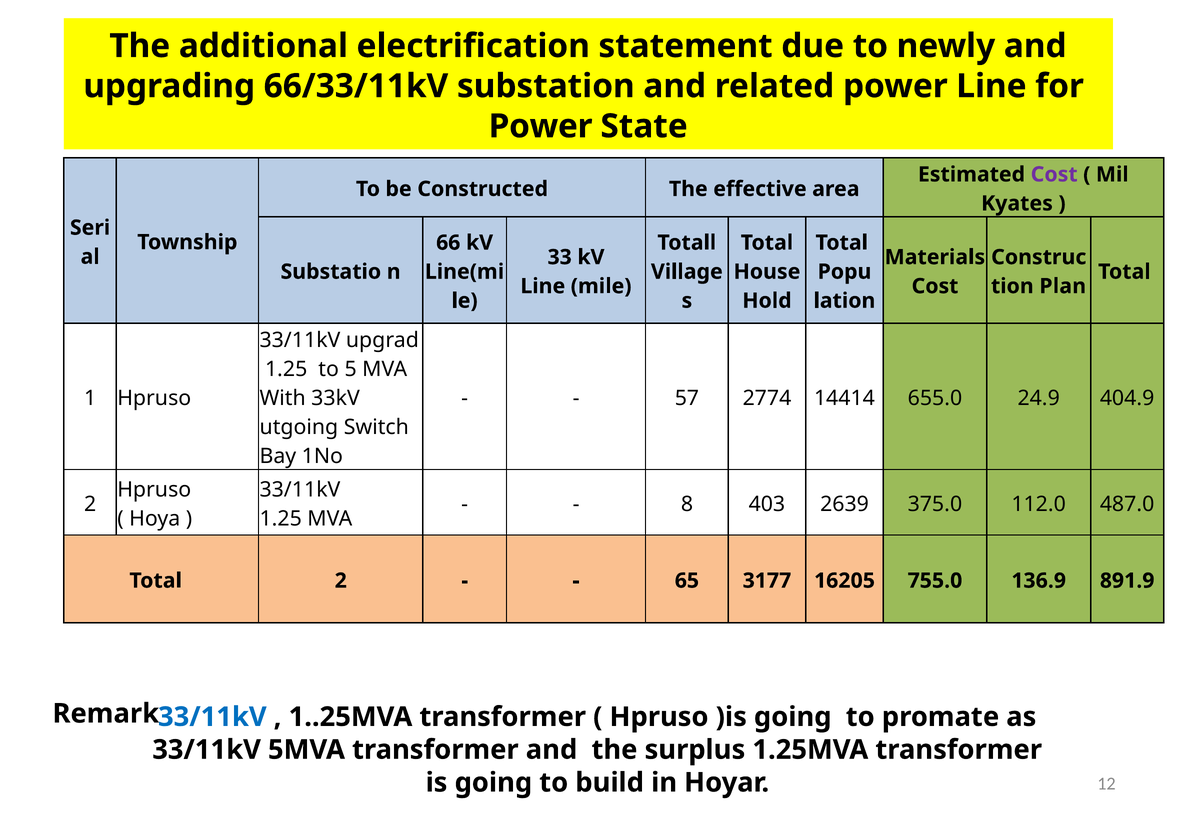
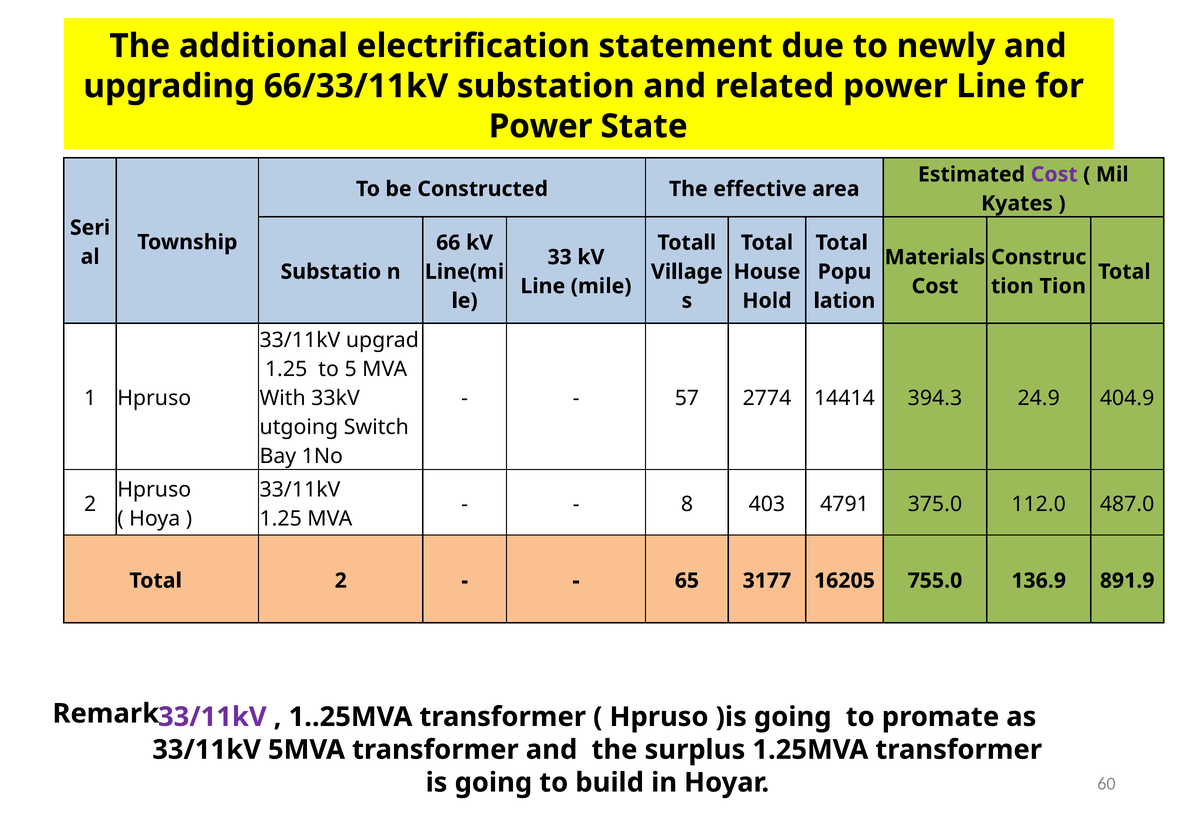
Plan at (1063, 286): Plan -> Tion
655.0: 655.0 -> 394.3
2639: 2639 -> 4791
33/11kV at (212, 717) colour: blue -> purple
12: 12 -> 60
